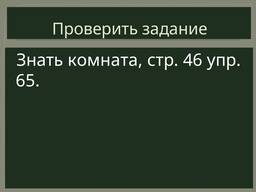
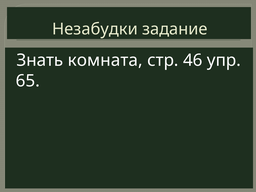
Проверить: Проверить -> Незабудки
